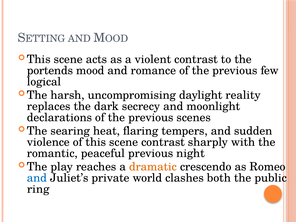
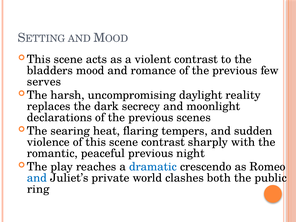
portends: portends -> bladders
logical: logical -> serves
dramatic colour: orange -> blue
